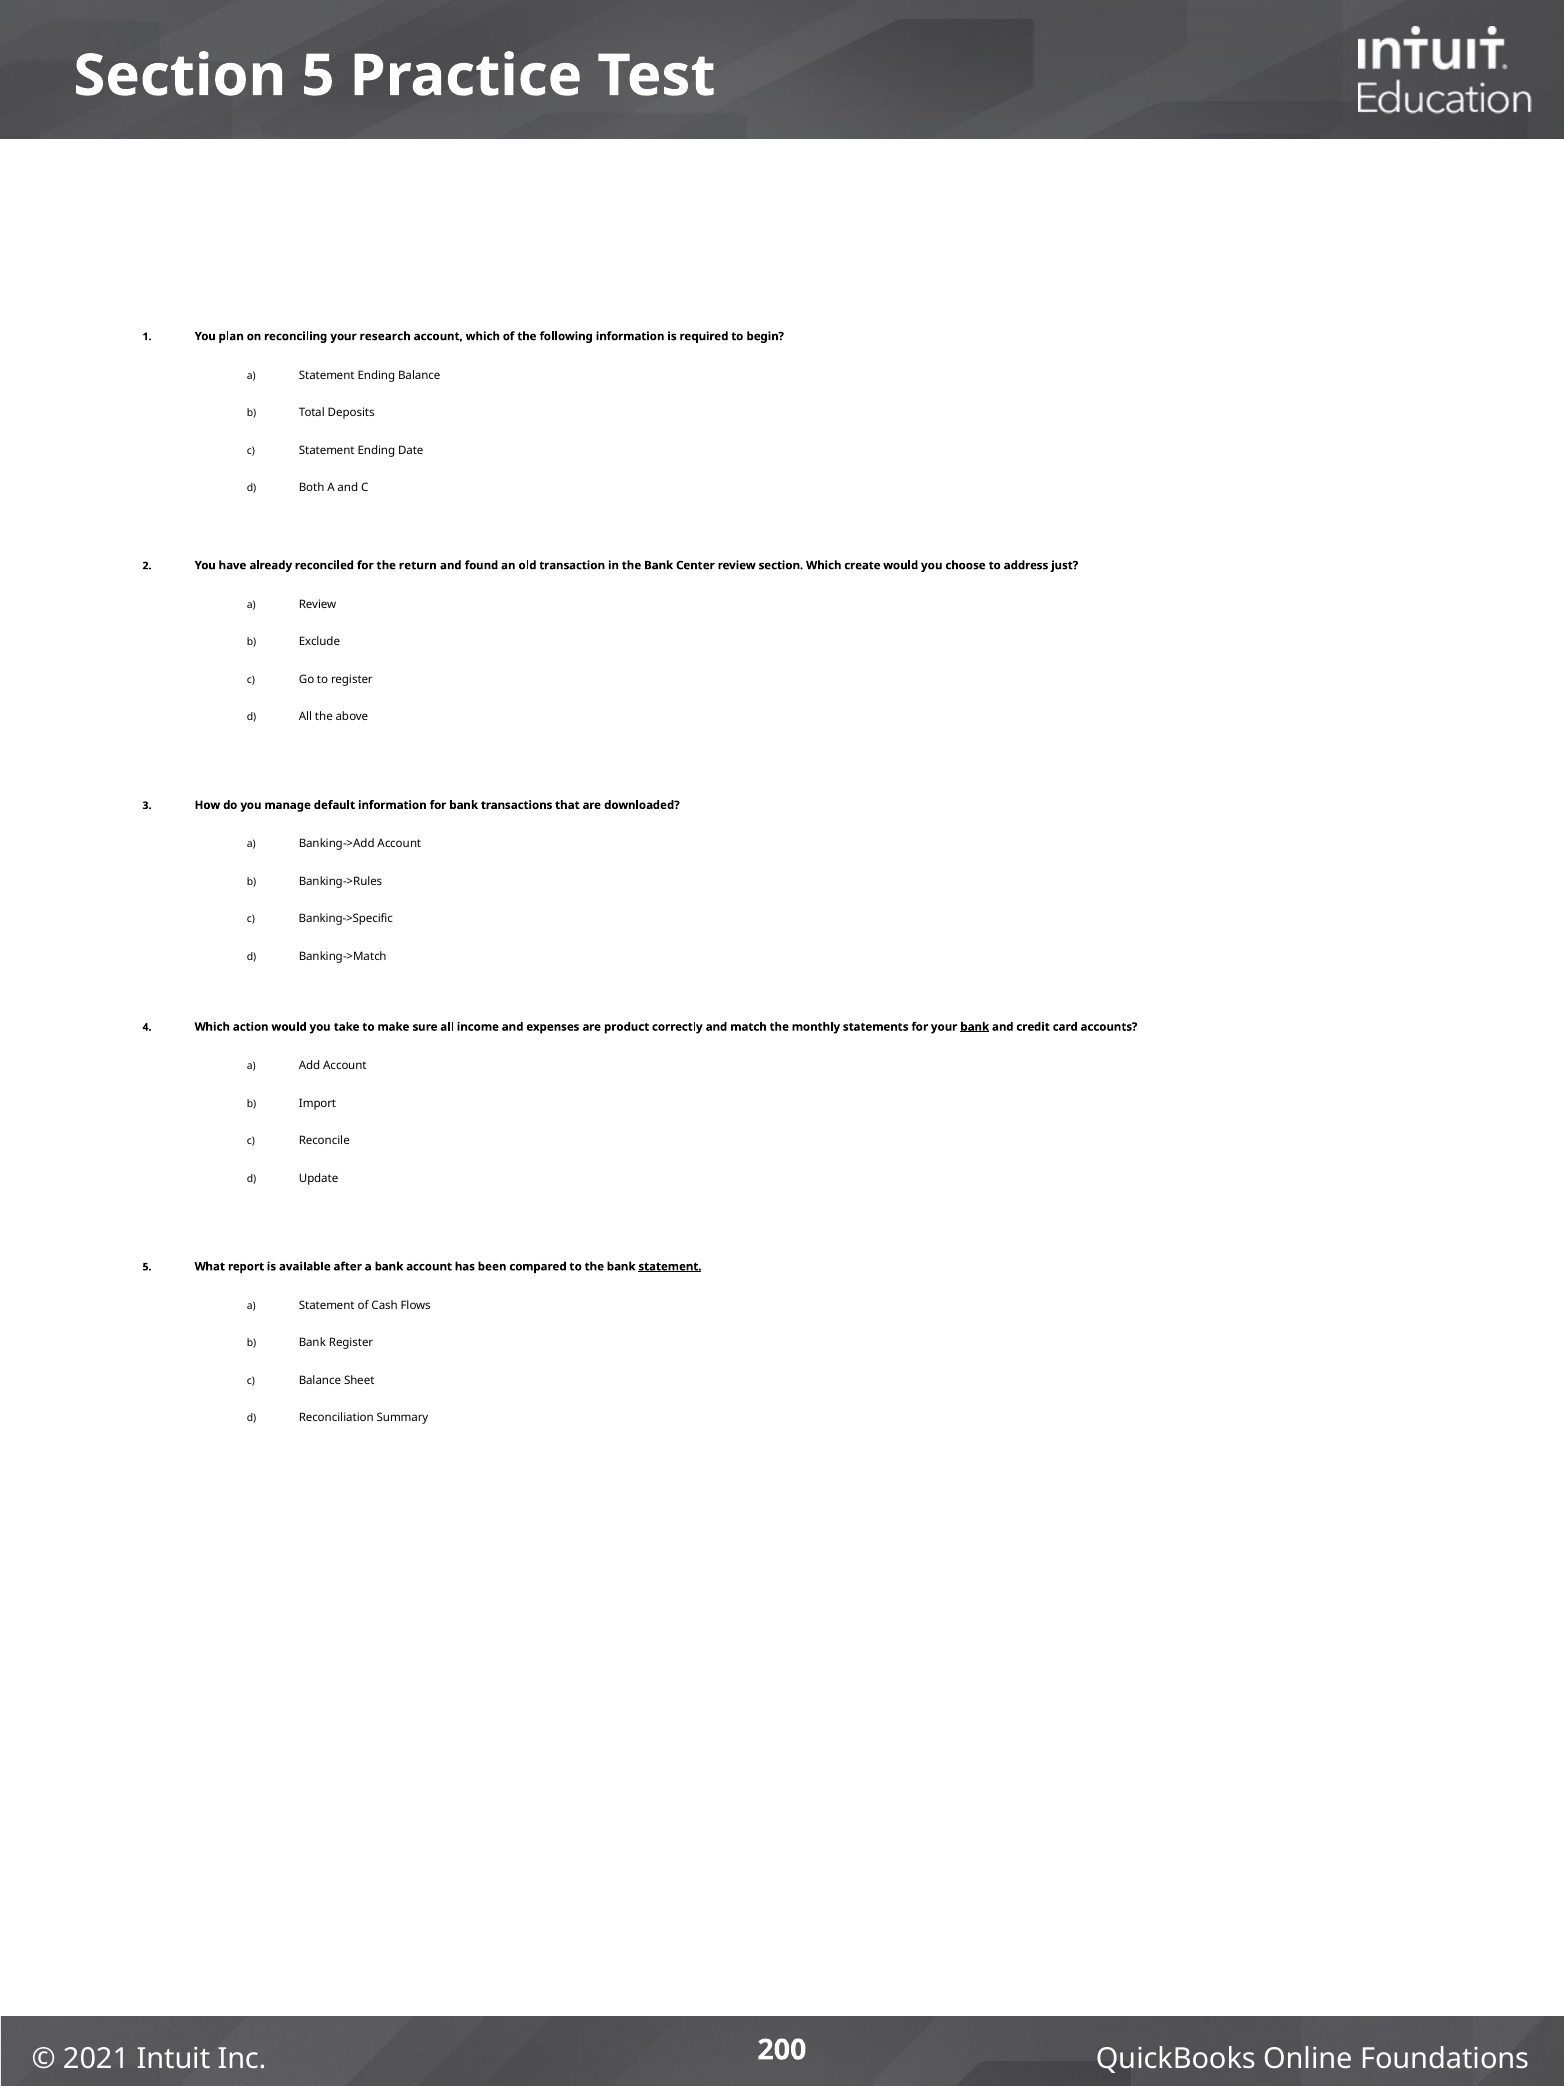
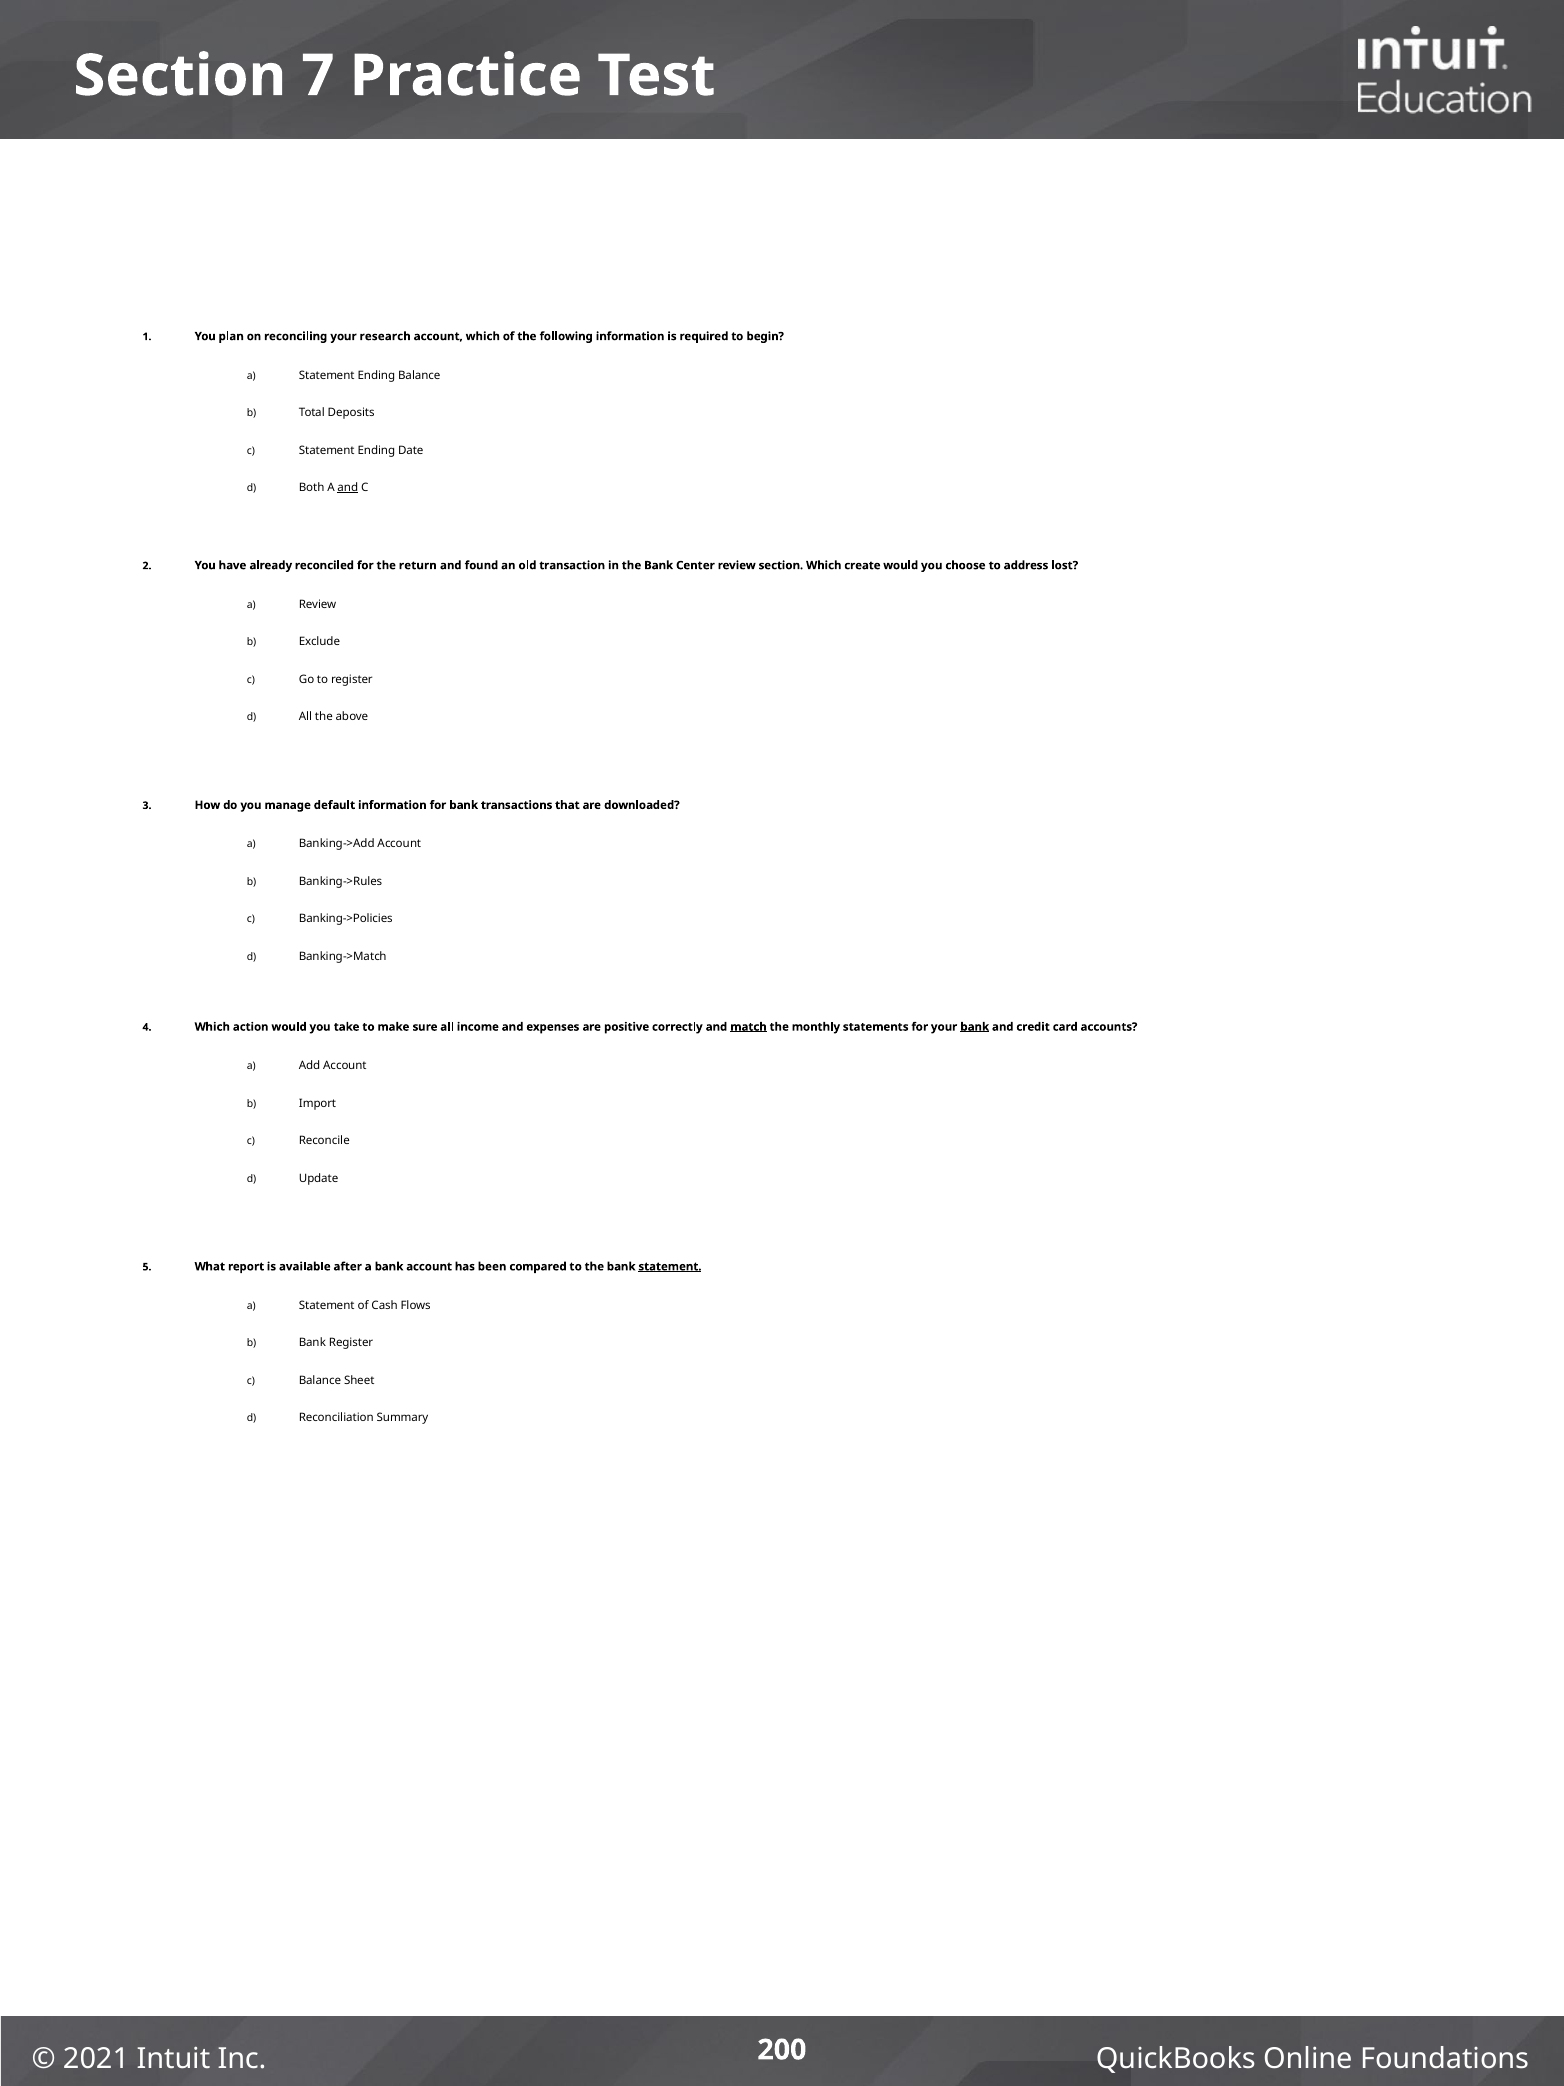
Section 5: 5 -> 7
and at (348, 488) underline: none -> present
just: just -> lost
Banking->Specific: Banking->Specific -> Banking->Policies
product: product -> positive
match underline: none -> present
